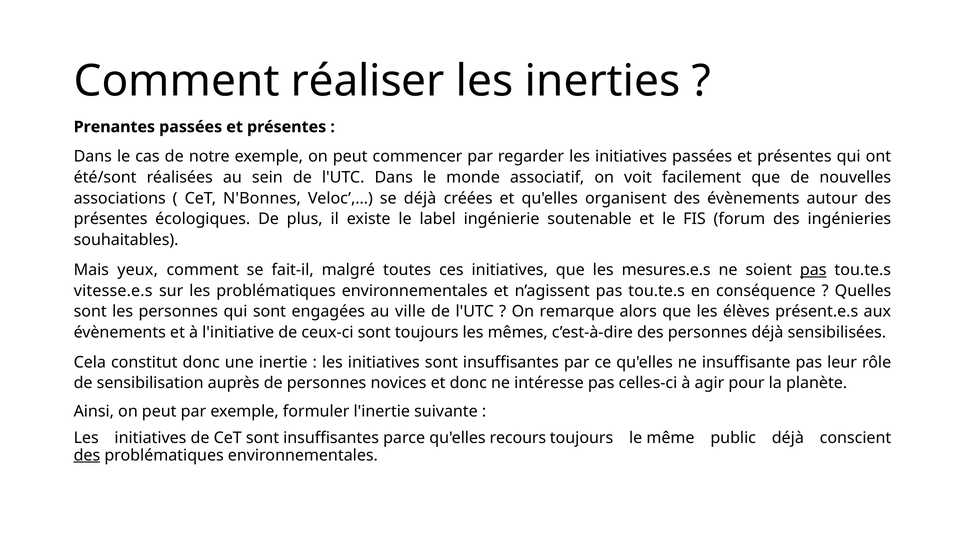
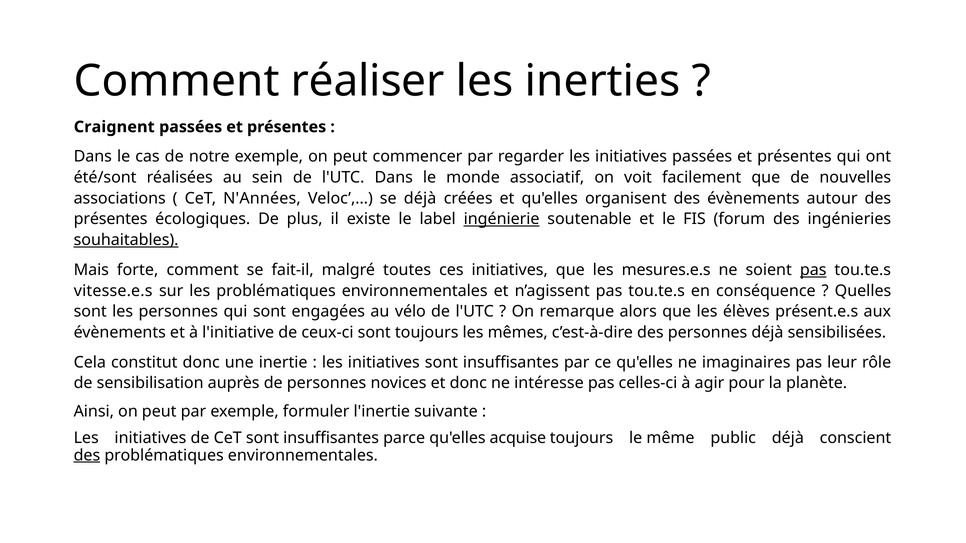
Prenantes: Prenantes -> Craignent
N'Bonnes: N'Bonnes -> N'Années
ingénierie underline: none -> present
souhaitables underline: none -> present
yeux: yeux -> forte
ville: ville -> vélo
insuffisante: insuffisante -> imaginaires
recours: recours -> acquise
